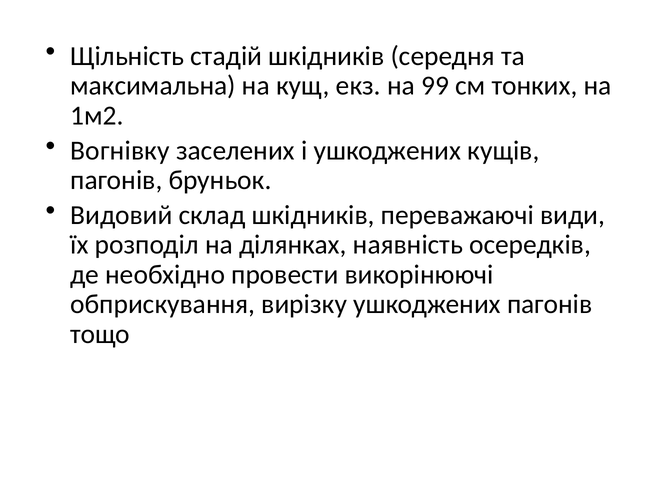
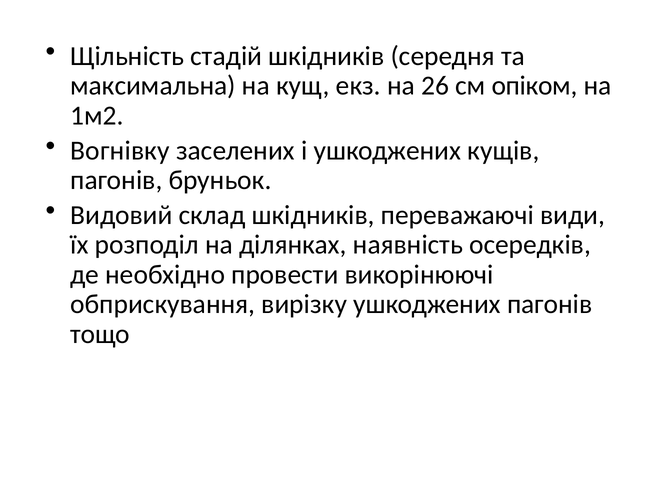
99: 99 -> 26
тонких: тонких -> опіком
